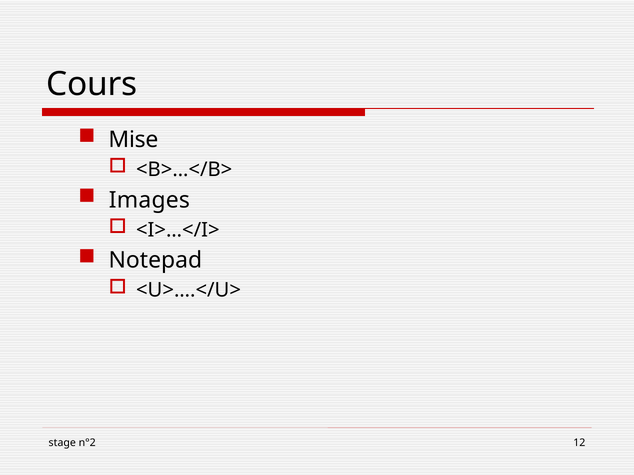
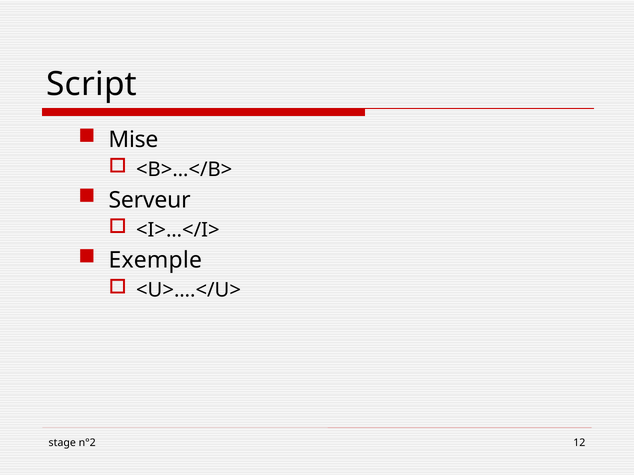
Cours: Cours -> Script
Images: Images -> Serveur
Notepad: Notepad -> Exemple
